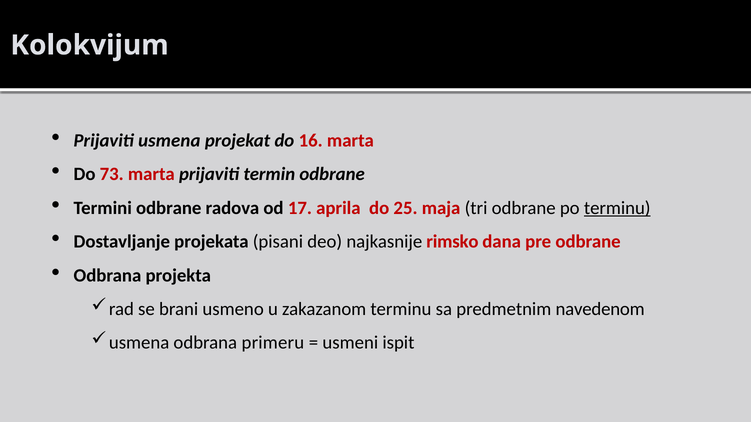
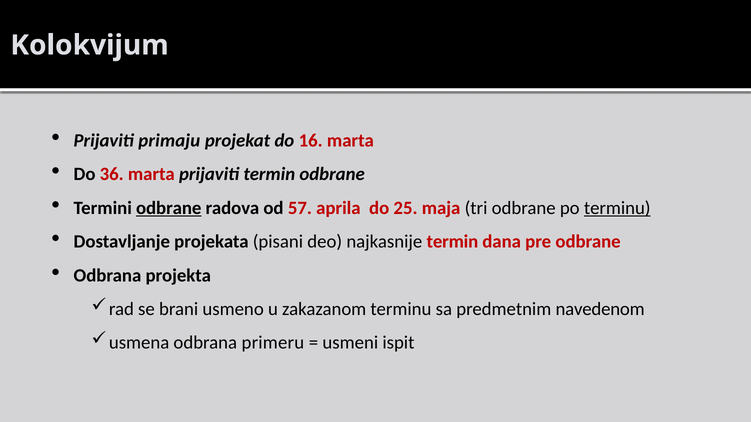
Prijaviti usmena: usmena -> primaju
73: 73 -> 36
odbrane at (169, 208) underline: none -> present
17: 17 -> 57
najkasnije rimsko: rimsko -> termin
